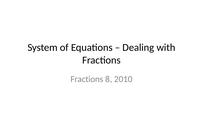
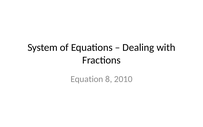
Fractions at (87, 79): Fractions -> Equation
